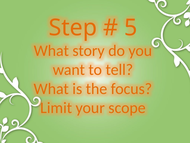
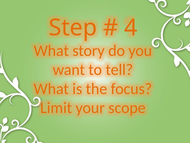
5: 5 -> 4
